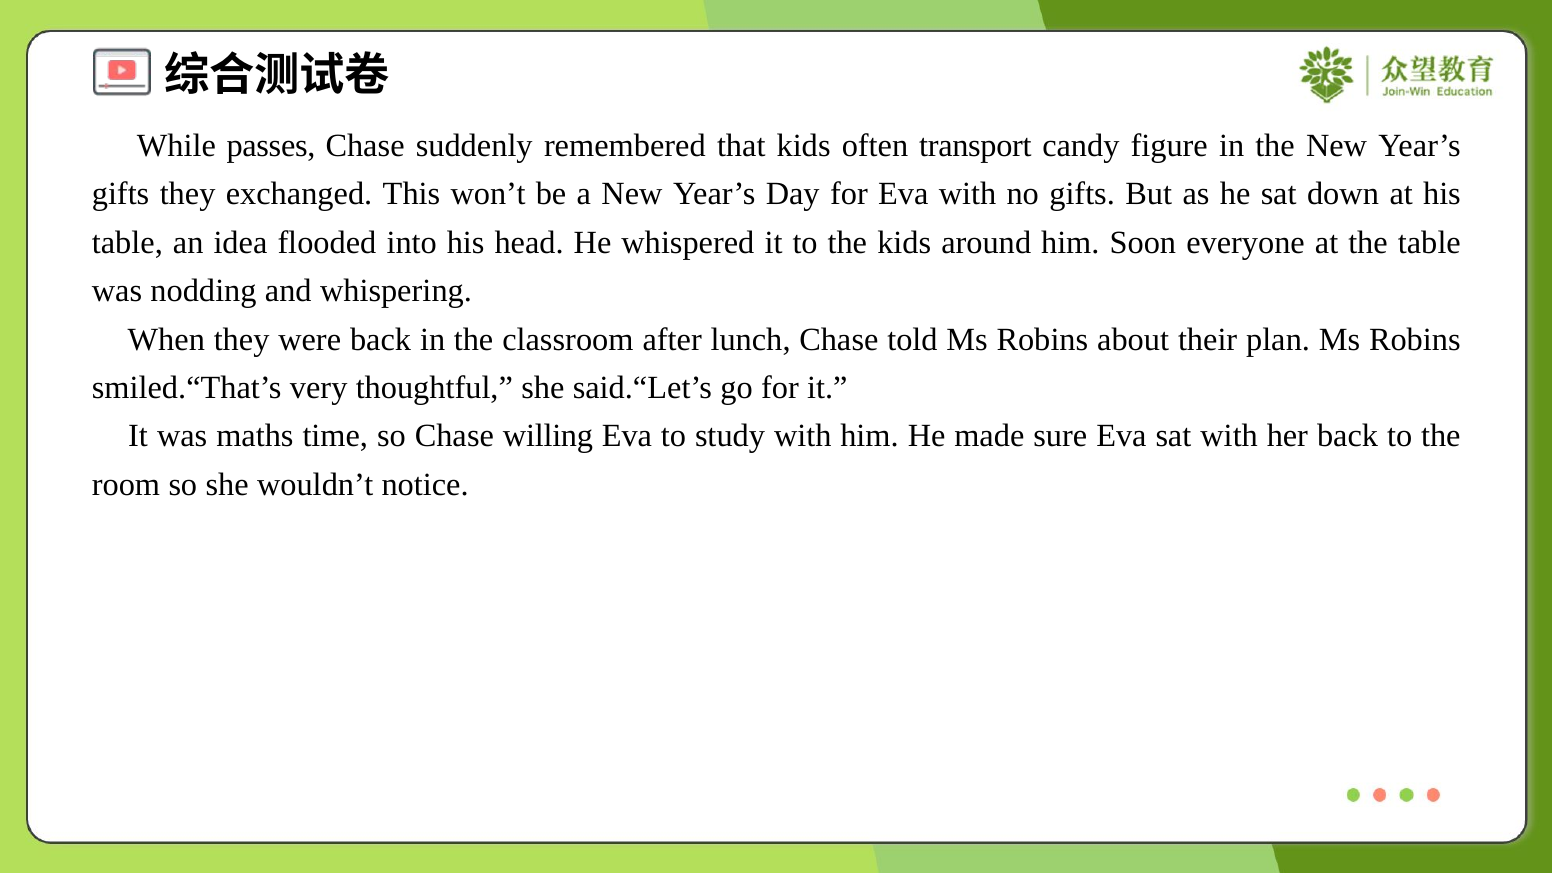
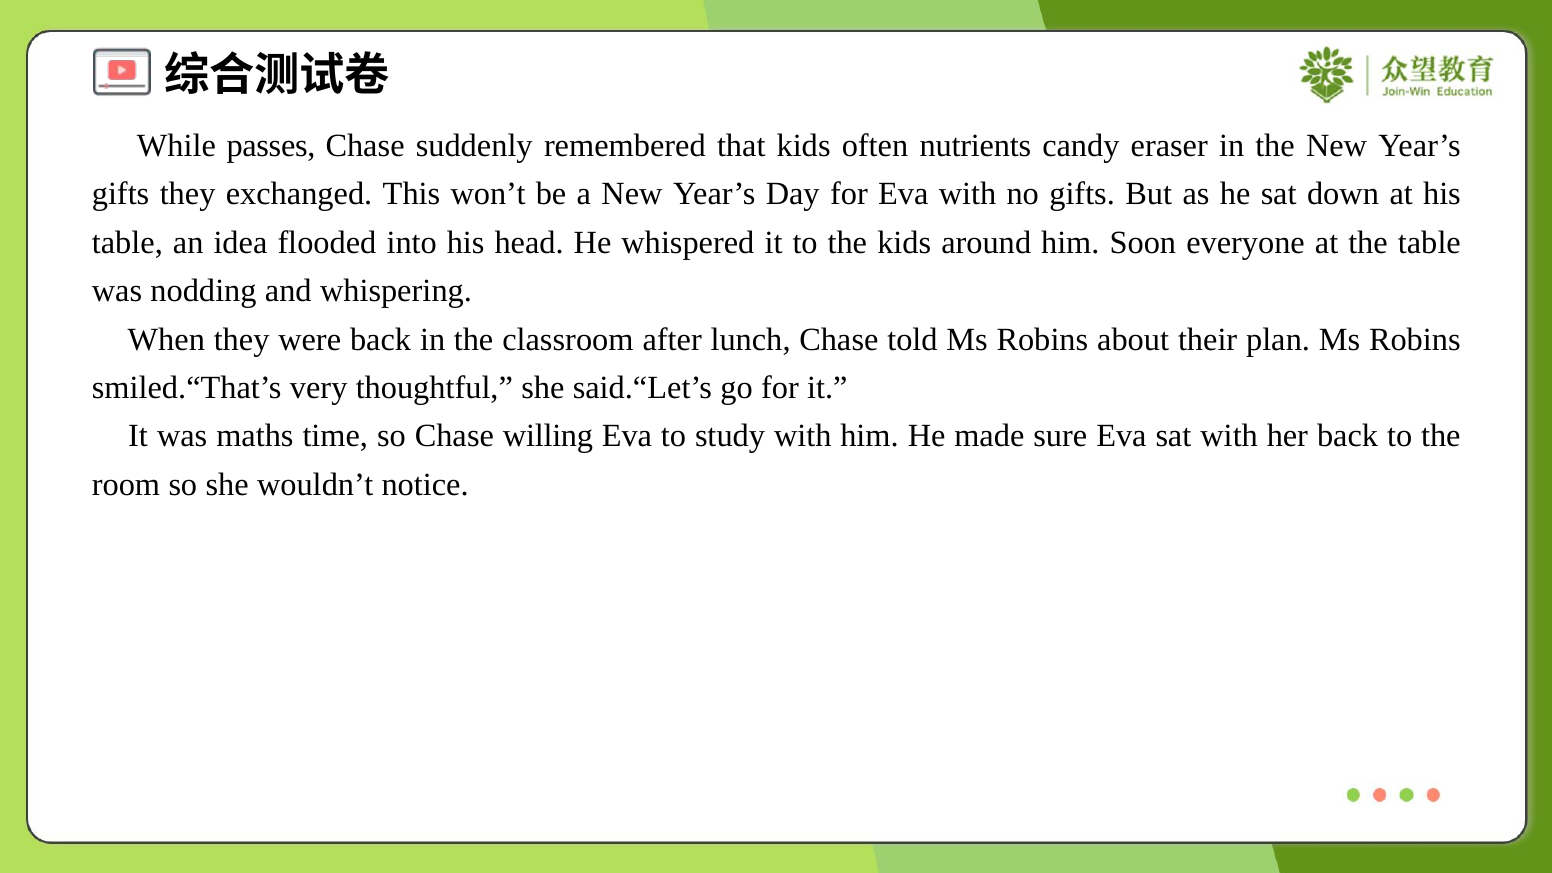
transport: transport -> nutrients
figure: figure -> eraser
